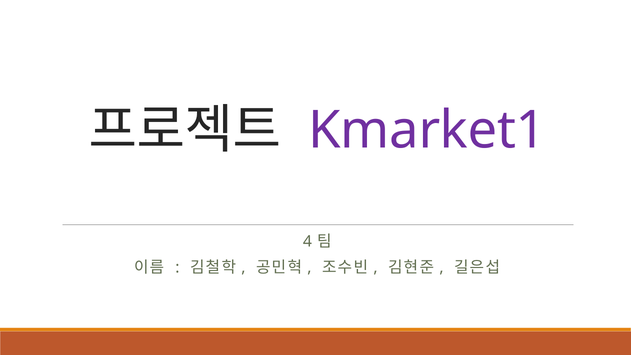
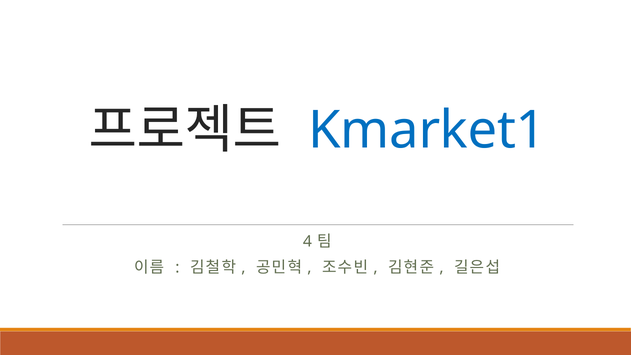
Kmarket1 colour: purple -> blue
